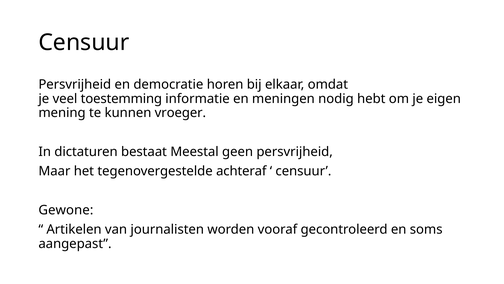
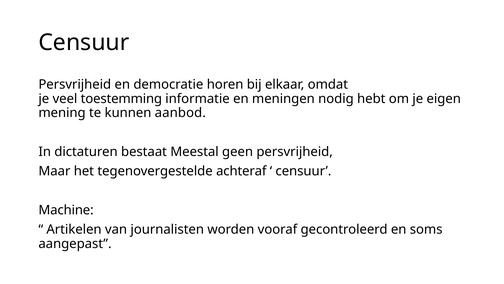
vroeger: vroeger -> aanbod
Gewone: Gewone -> Machine
